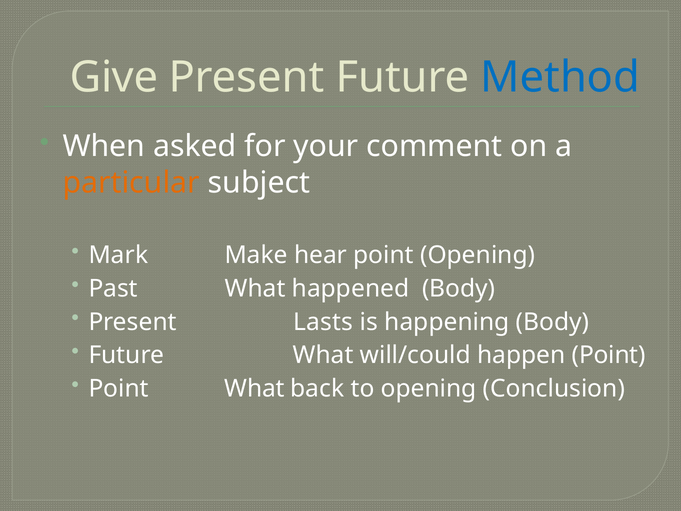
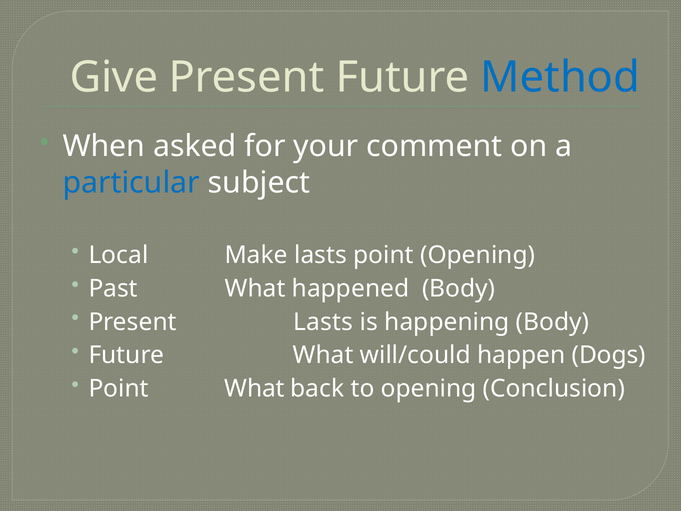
particular colour: orange -> blue
Mark: Mark -> Local
Make hear: hear -> lasts
happen Point: Point -> Dogs
